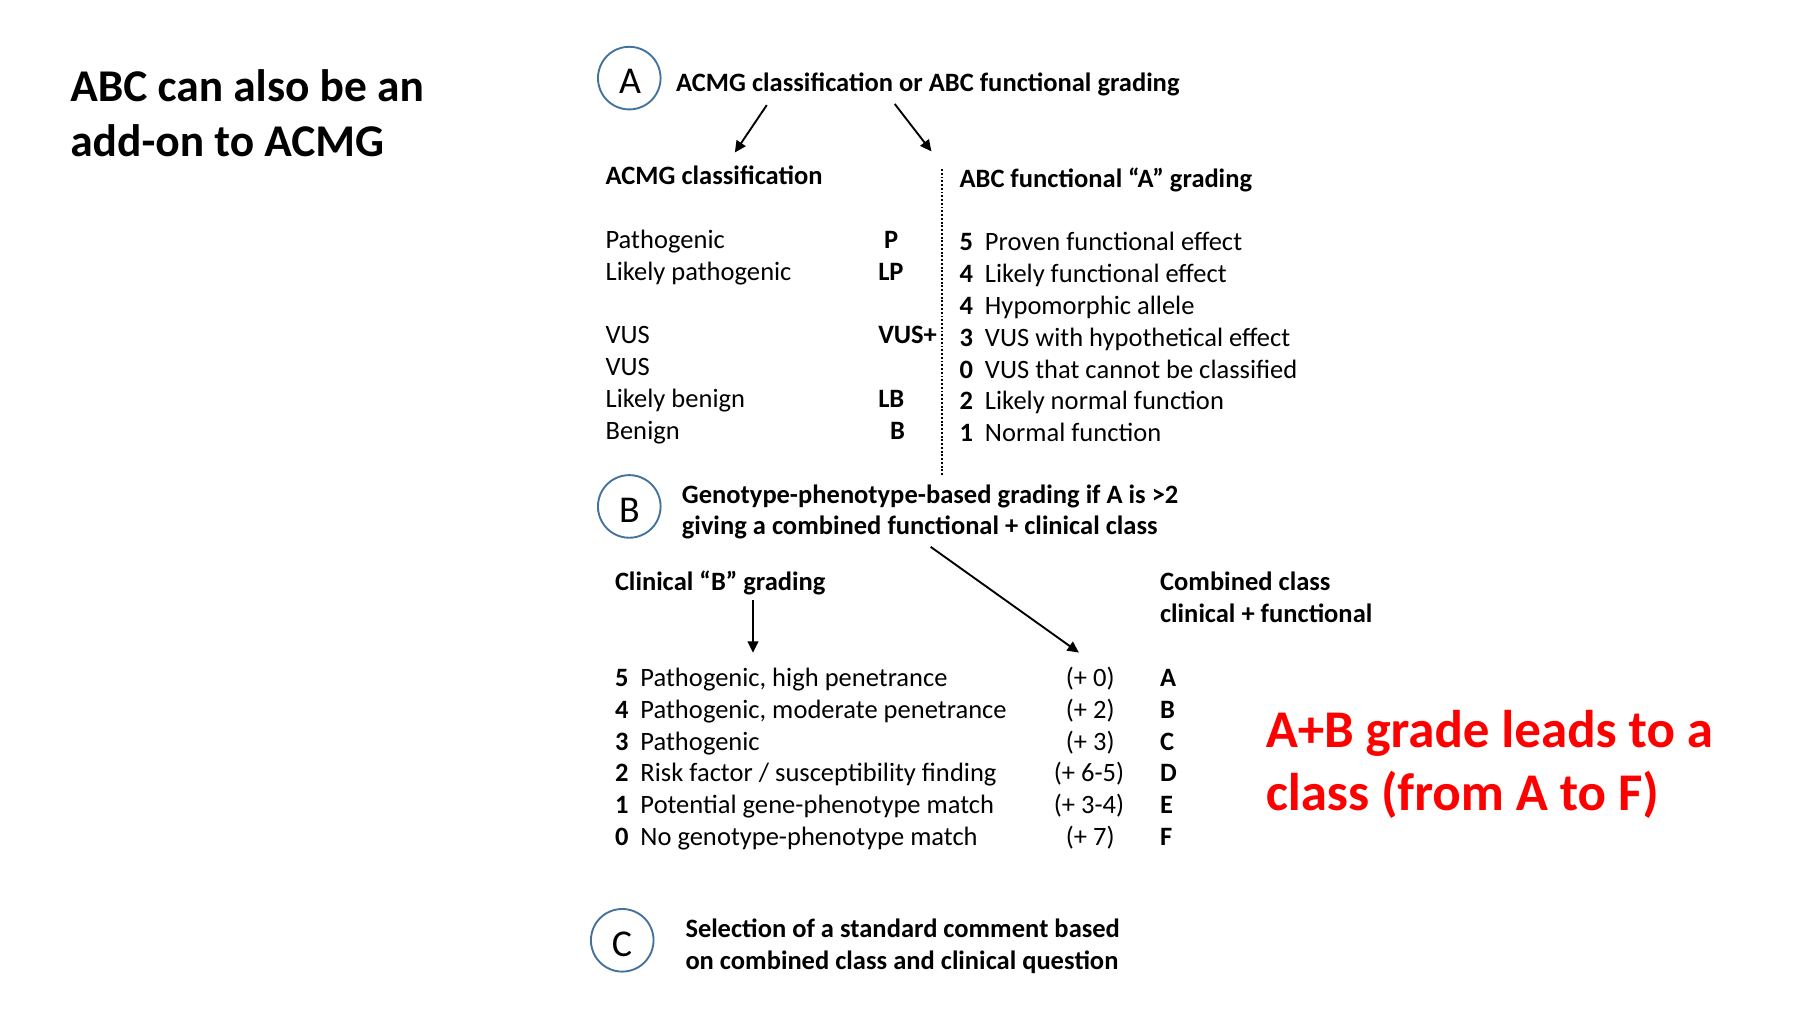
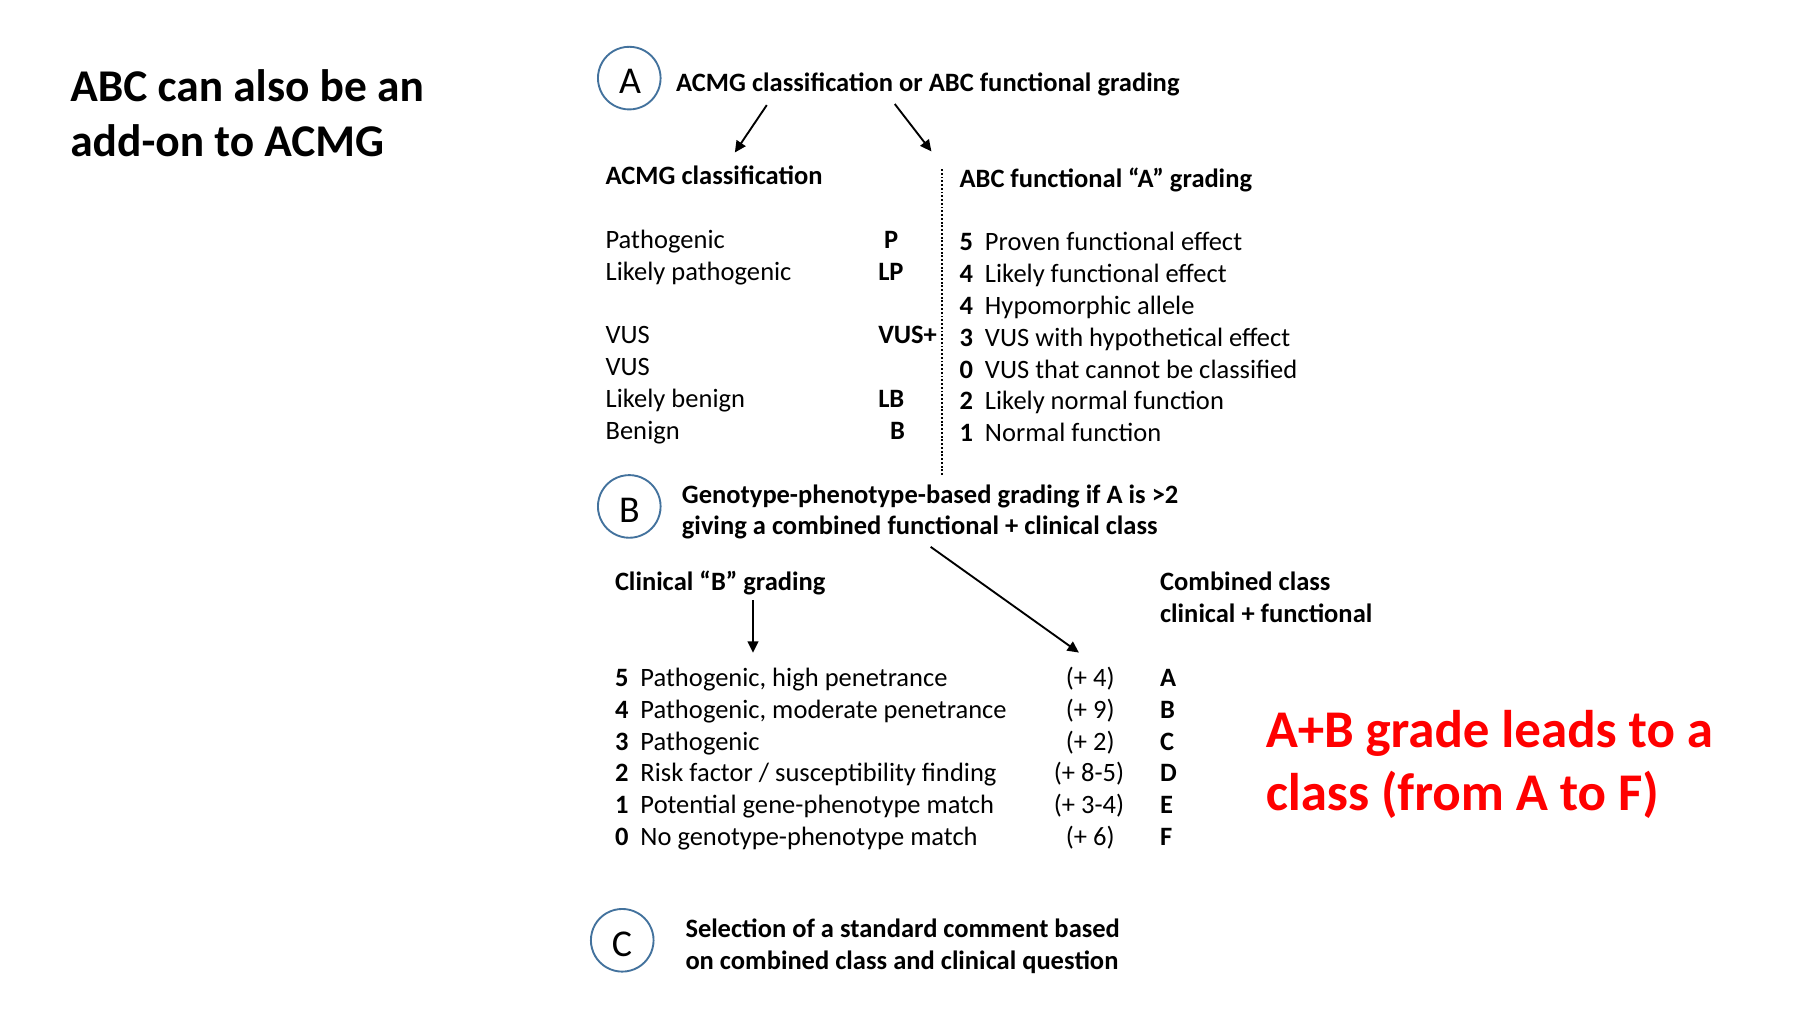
0 at (1104, 678): 0 -> 4
2 at (1104, 710): 2 -> 9
3 at (1104, 741): 3 -> 2
6-5: 6-5 -> 8-5
7: 7 -> 6
